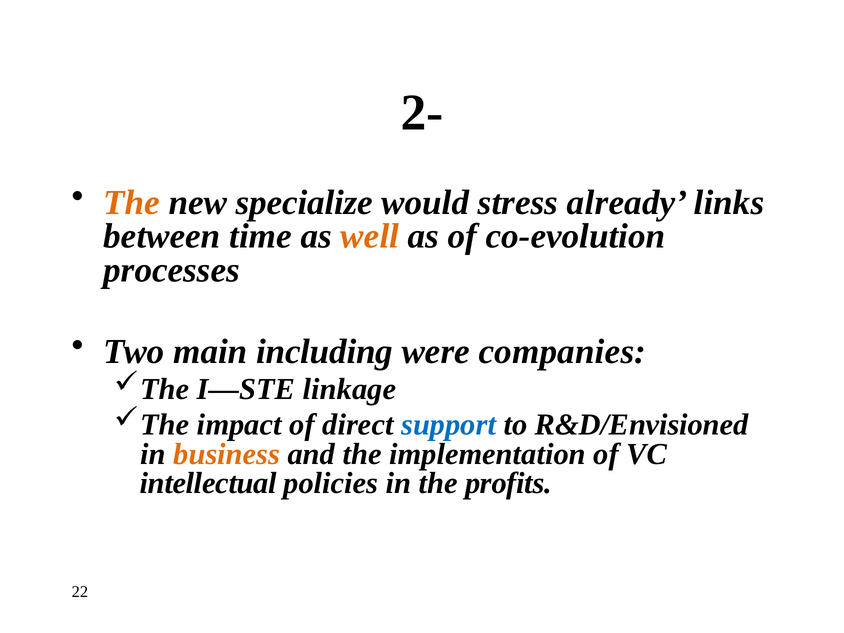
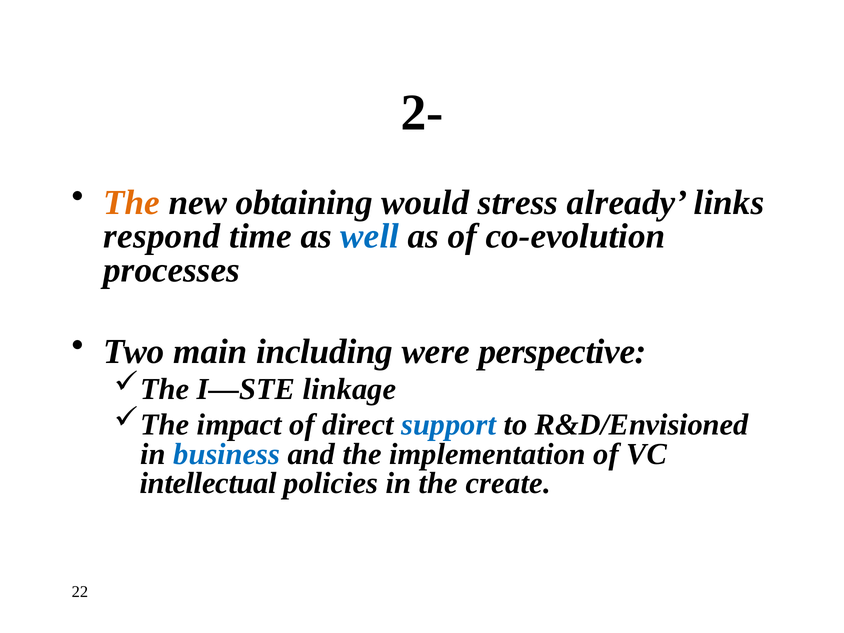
specialize: specialize -> obtaining
between: between -> respond
well colour: orange -> blue
companies: companies -> perspective
business colour: orange -> blue
profits: profits -> create
